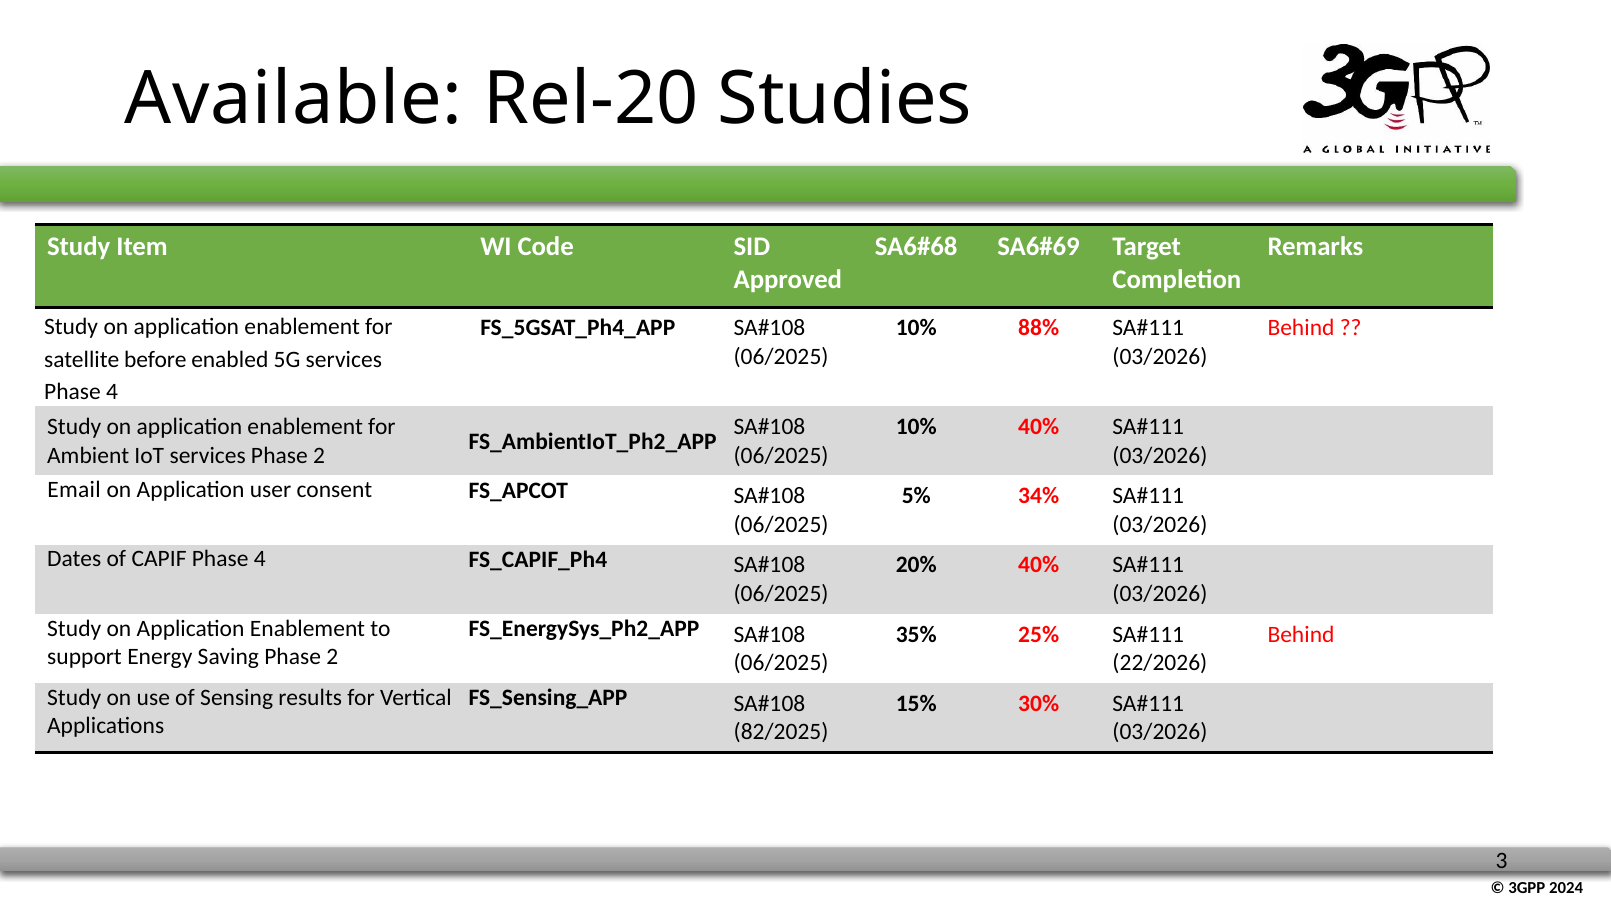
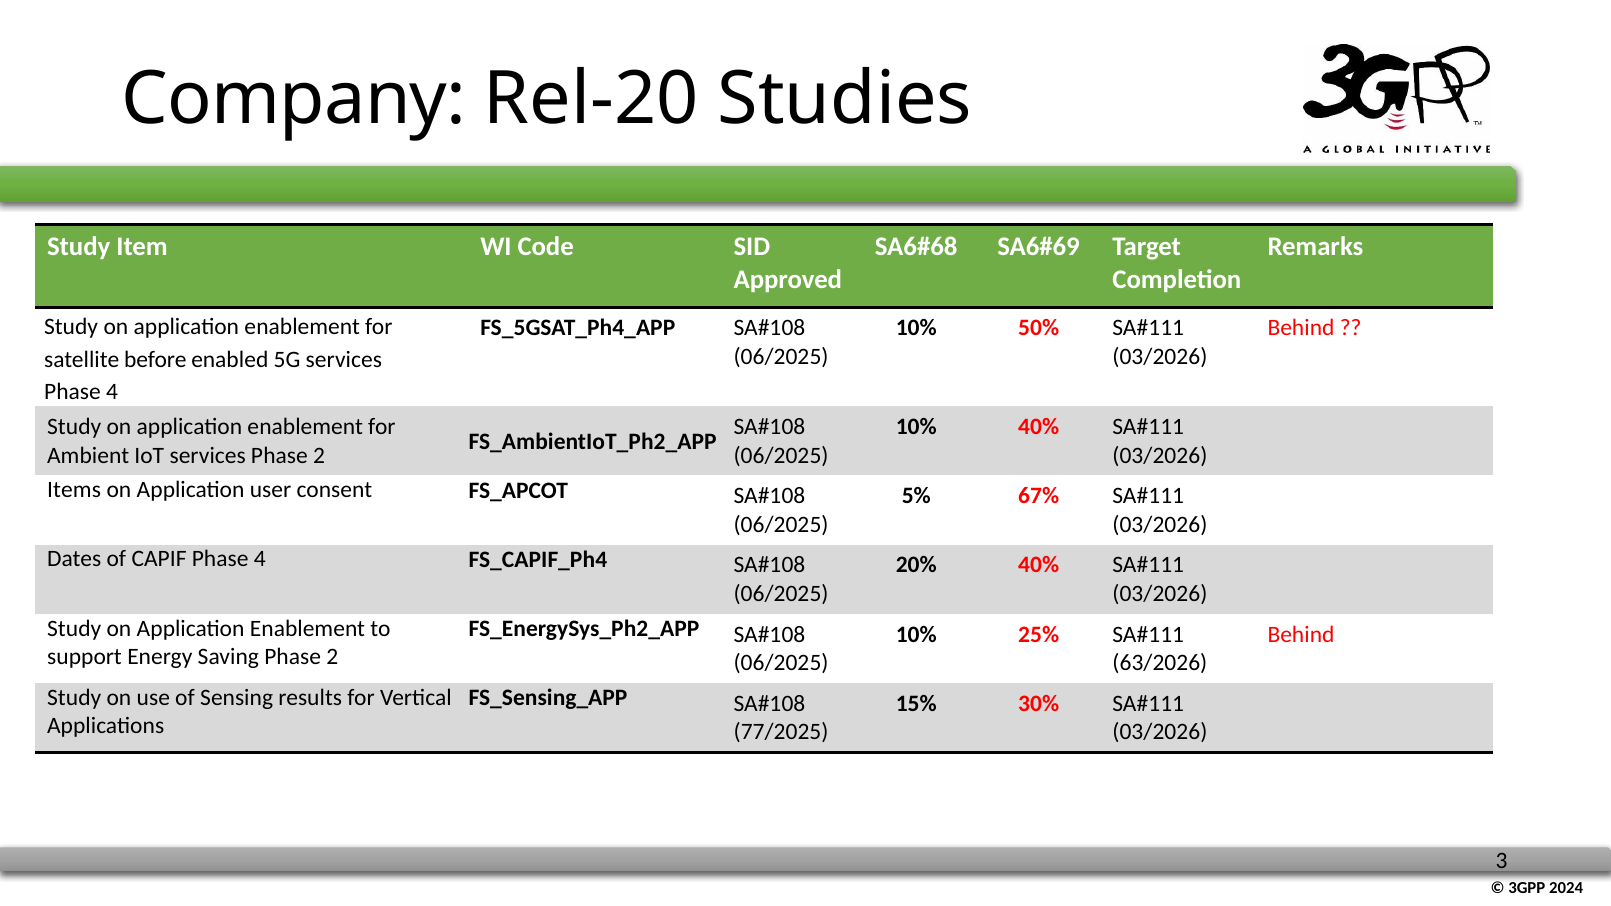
Available: Available -> Company
88%: 88% -> 50%
Email: Email -> Items
34%: 34% -> 67%
35% at (916, 635): 35% -> 10%
22/2026: 22/2026 -> 63/2026
82/2025: 82/2025 -> 77/2025
